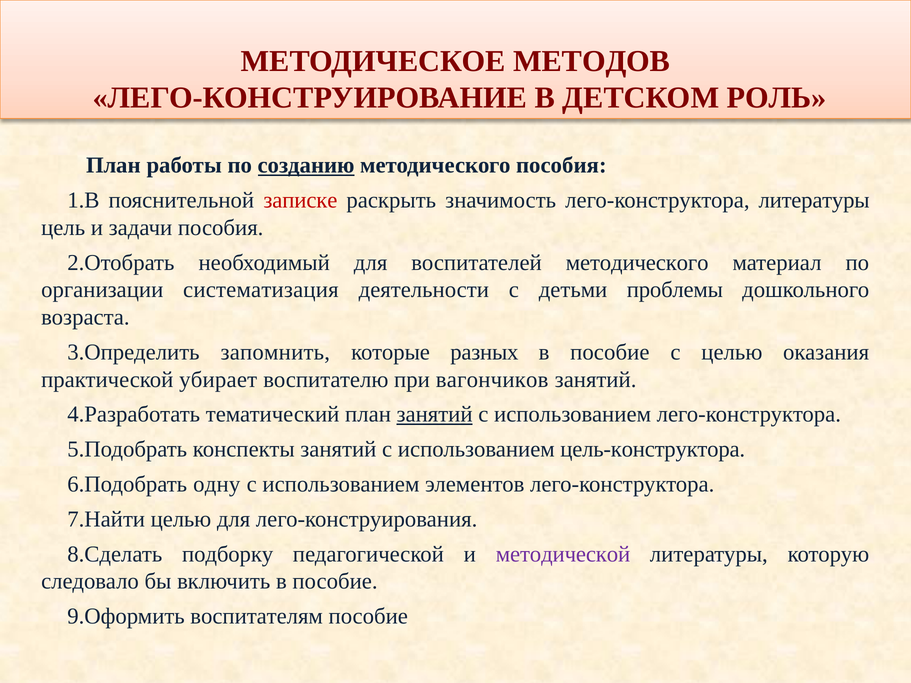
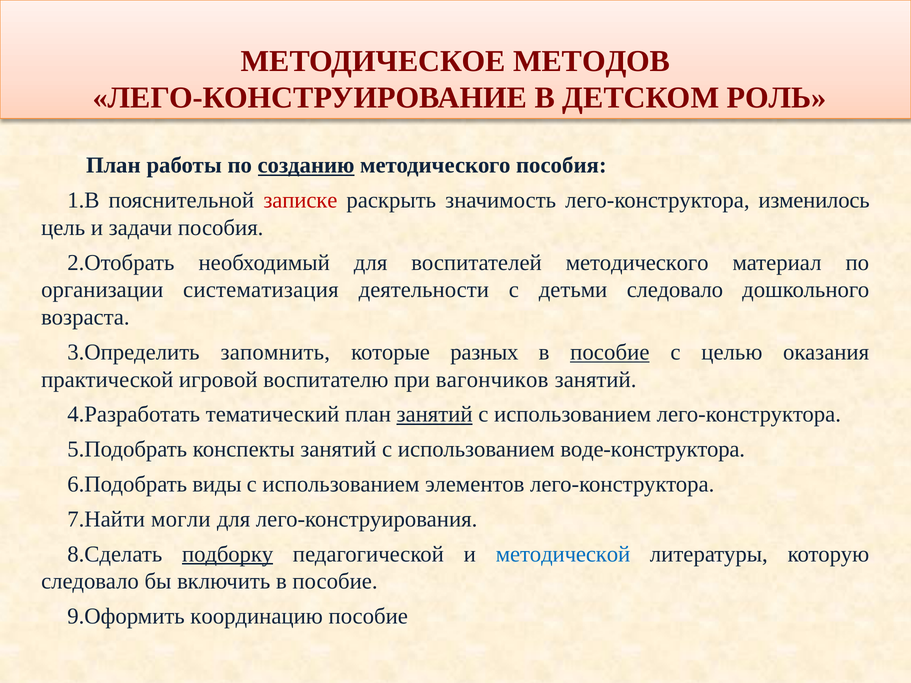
лего-конструктора литературы: литературы -> изменилось
детьми проблемы: проблемы -> следовало
пособие at (610, 352) underline: none -> present
убирает: убирает -> игровой
цель-конструктора: цель-конструктора -> воде-конструктора
одну: одну -> виды
целью at (181, 519): целью -> могли
подборку underline: none -> present
методической colour: purple -> blue
воспитателям: воспитателям -> координацию
